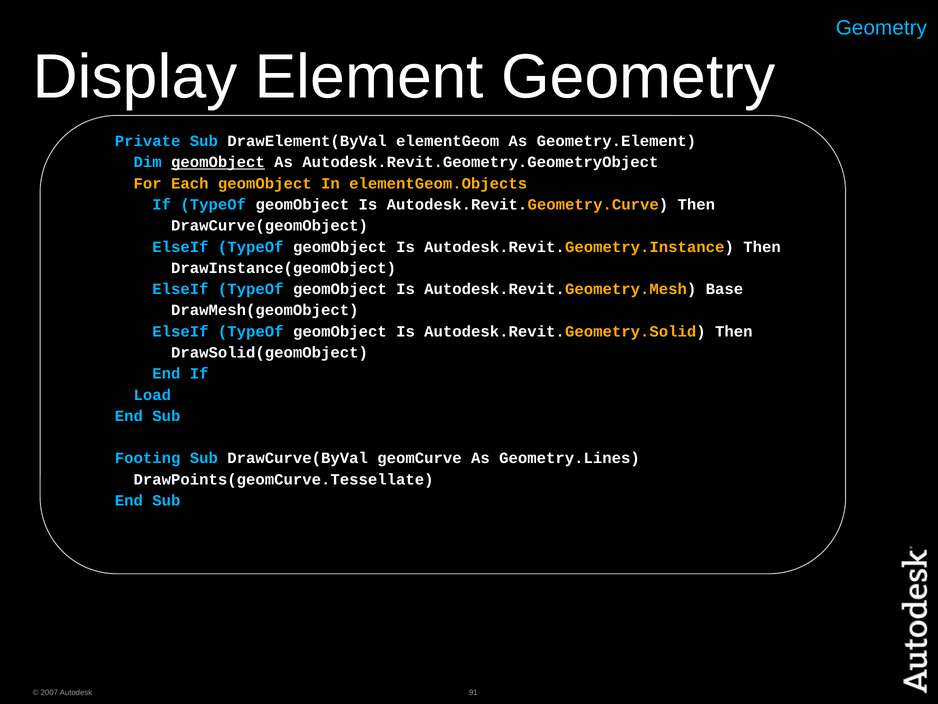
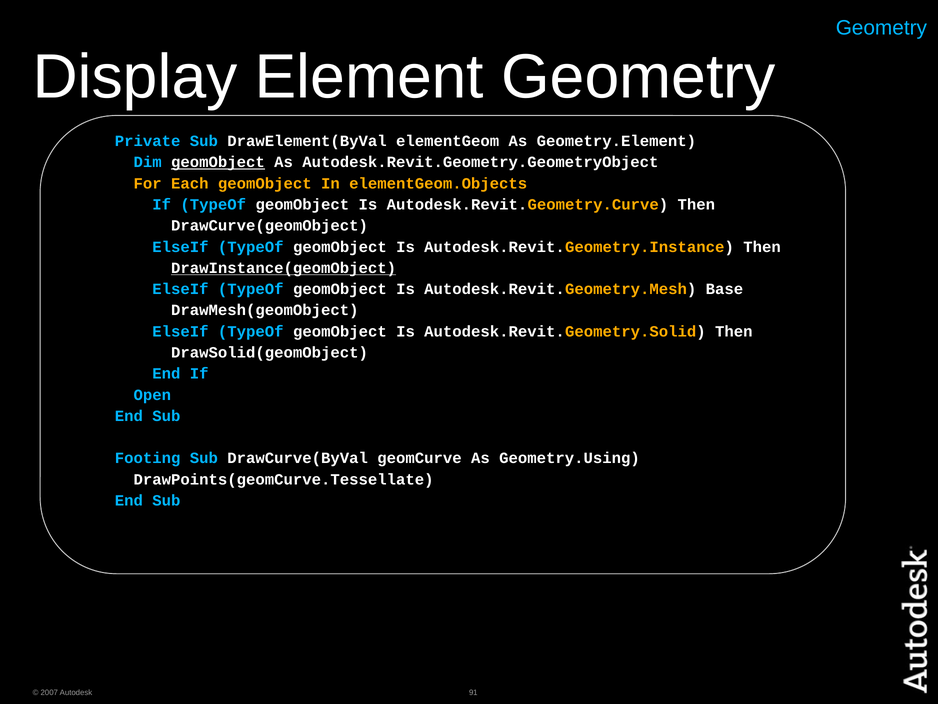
DrawInstance(geomObject underline: none -> present
Load: Load -> Open
Geometry.Lines: Geometry.Lines -> Geometry.Using
